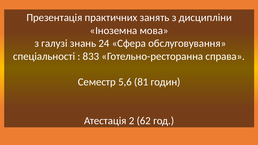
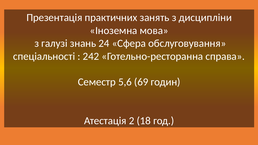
833: 833 -> 242
81: 81 -> 69
62: 62 -> 18
